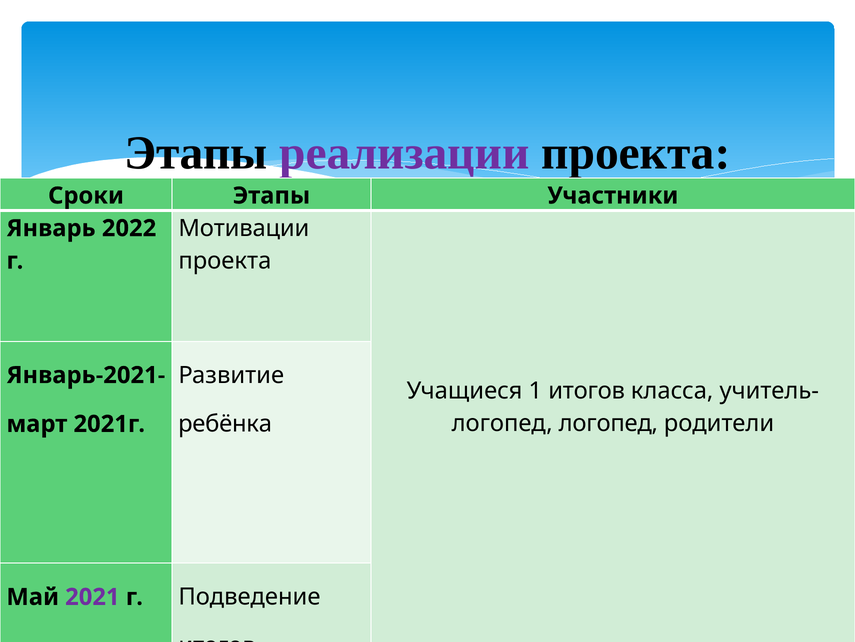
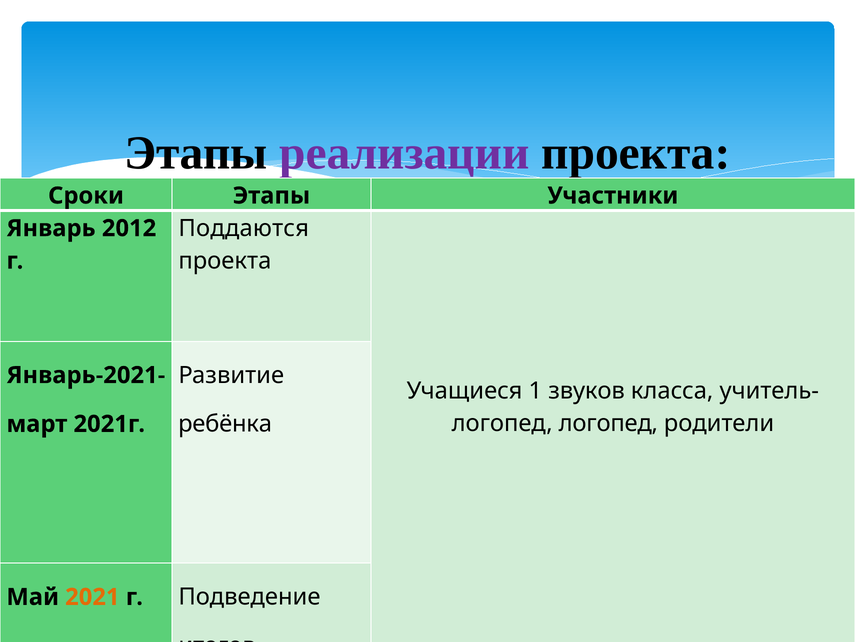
Мотивации: Мотивации -> Поддаются
2022: 2022 -> 2012
1 итогов: итогов -> звуков
2021 colour: purple -> orange
